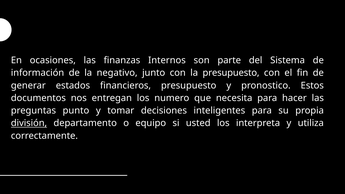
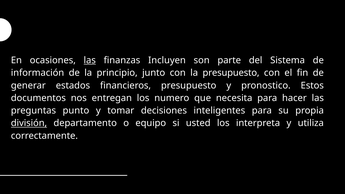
las at (90, 60) underline: none -> present
Internos: Internos -> Incluyen
negativo: negativo -> principio
